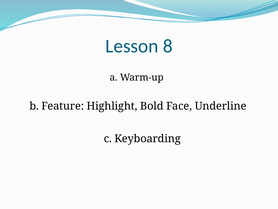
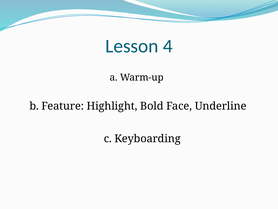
8: 8 -> 4
